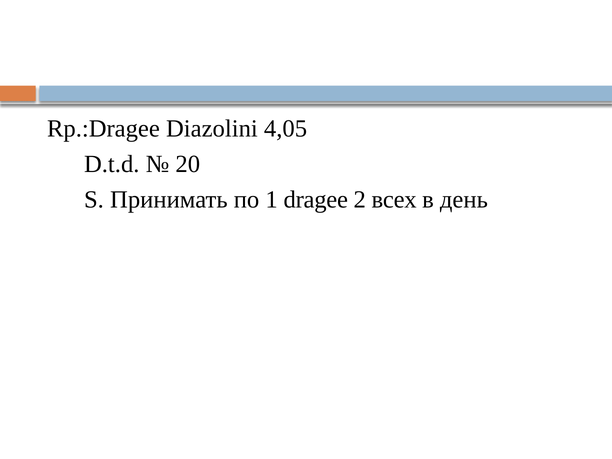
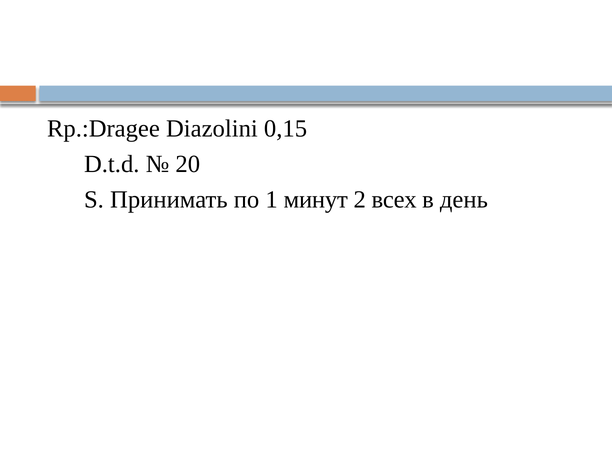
4,05: 4,05 -> 0,15
dragee: dragee -> минут
